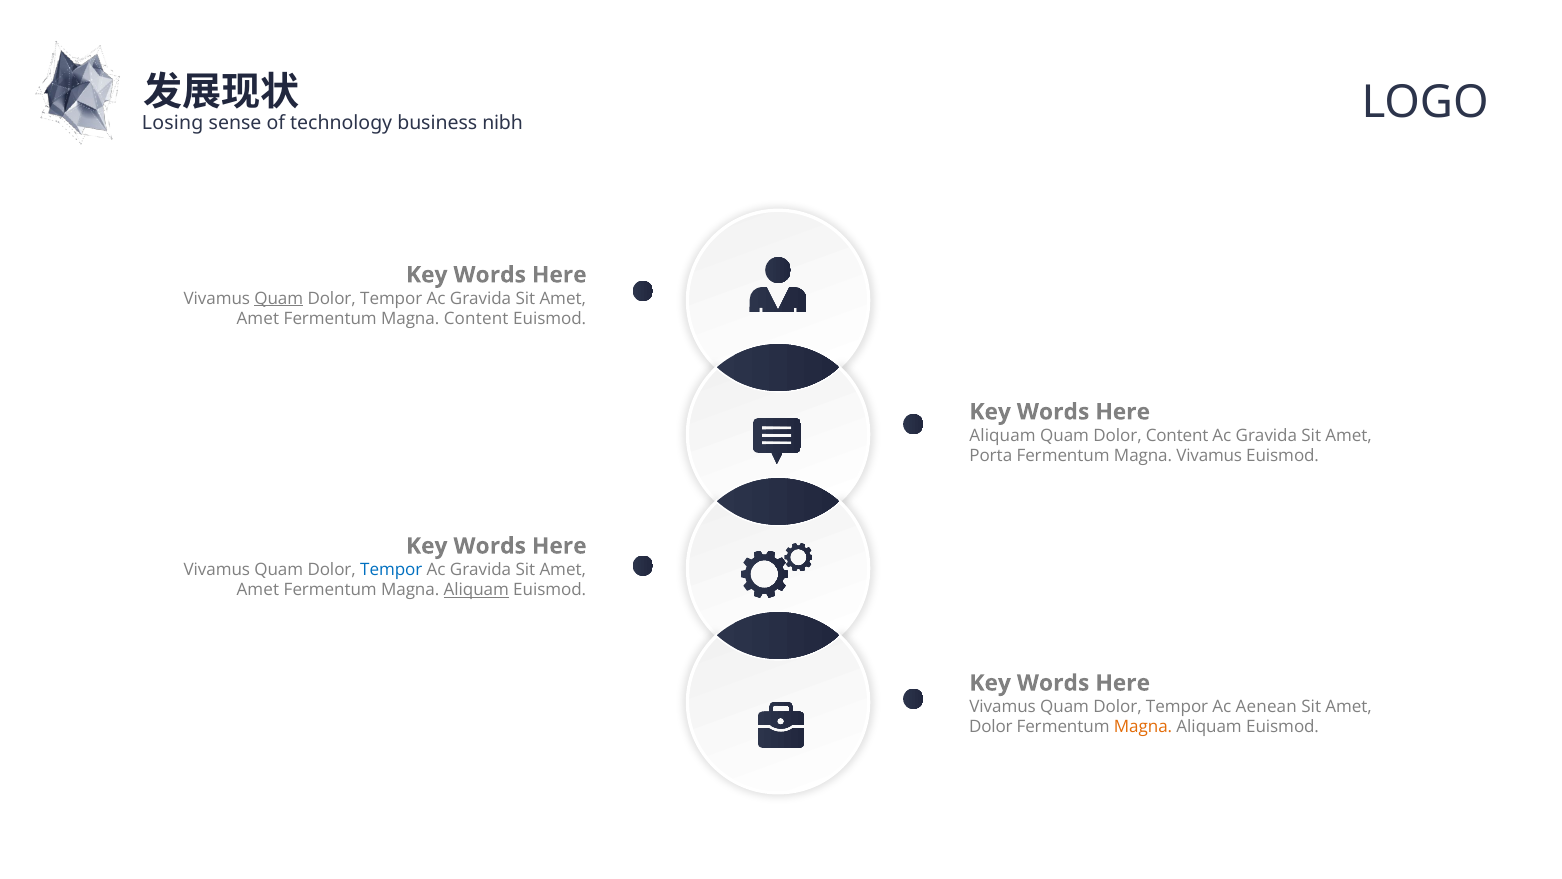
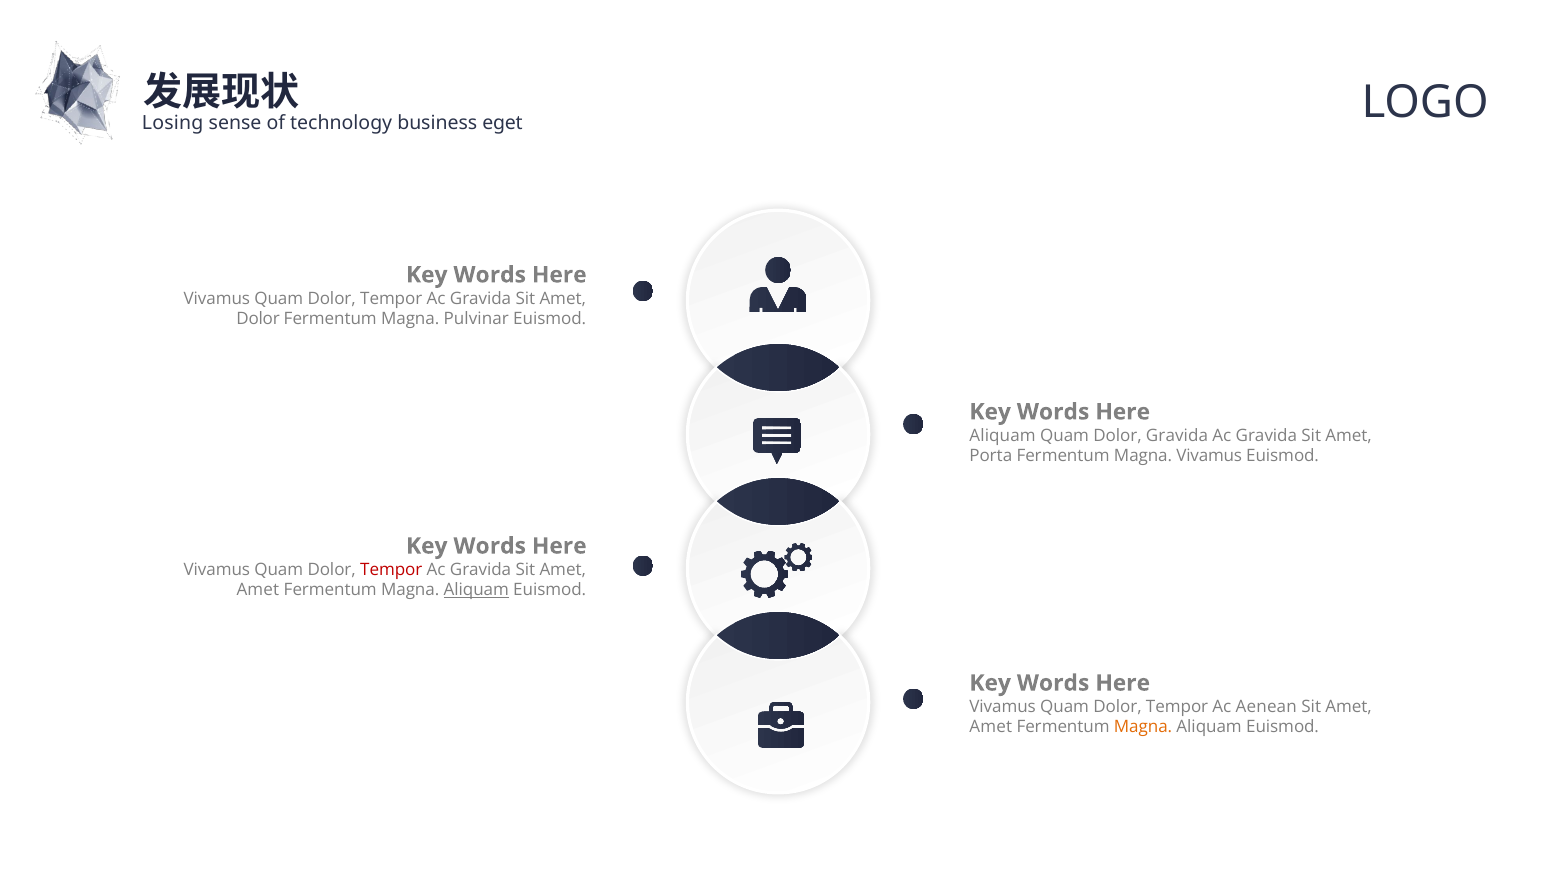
nibh: nibh -> eget
Quam at (279, 298) underline: present -> none
Amet at (258, 319): Amet -> Dolor
Magna Content: Content -> Pulvinar
Dolor Content: Content -> Gravida
Tempor at (391, 569) colour: blue -> red
Dolor at (991, 727): Dolor -> Amet
